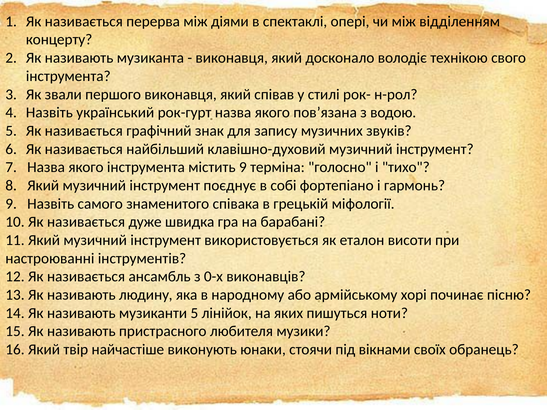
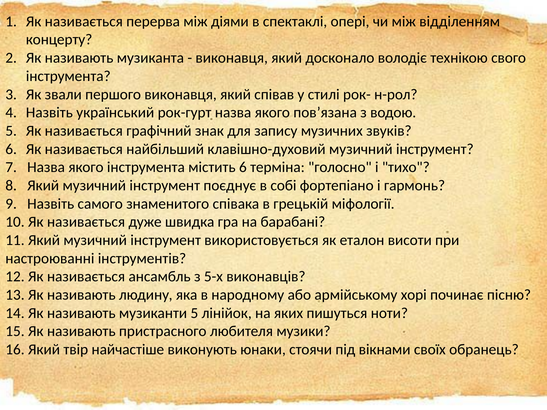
містить 9: 9 -> 6
0-х: 0-х -> 5-х
